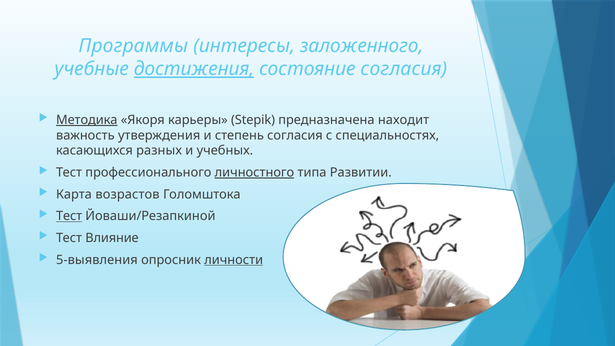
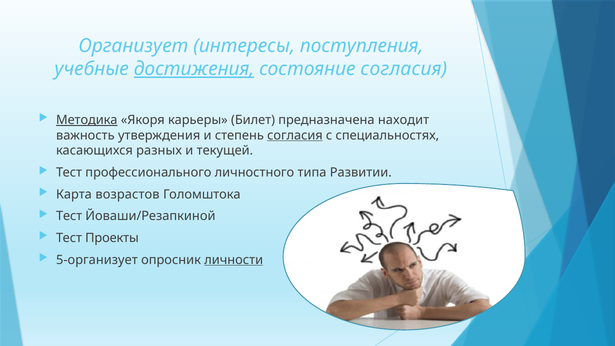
Программы: Программы -> Организует
заложенного: заложенного -> поступления
Stepik: Stepik -> Билет
согласия at (295, 135) underline: none -> present
учебных: учебных -> текущей
личностного underline: present -> none
Тест at (69, 216) underline: present -> none
Влияние: Влияние -> Проекты
5-выявления: 5-выявления -> 5-организует
